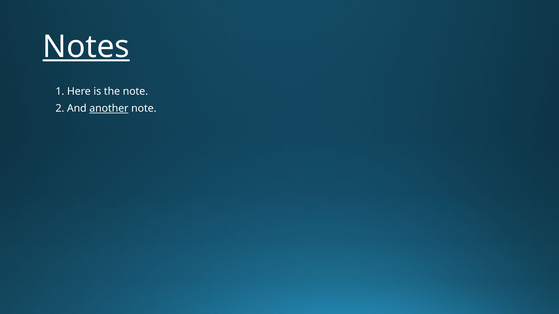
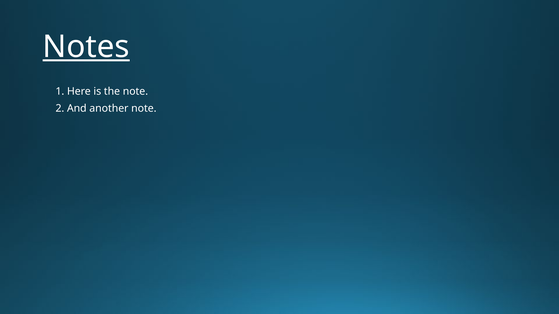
another underline: present -> none
